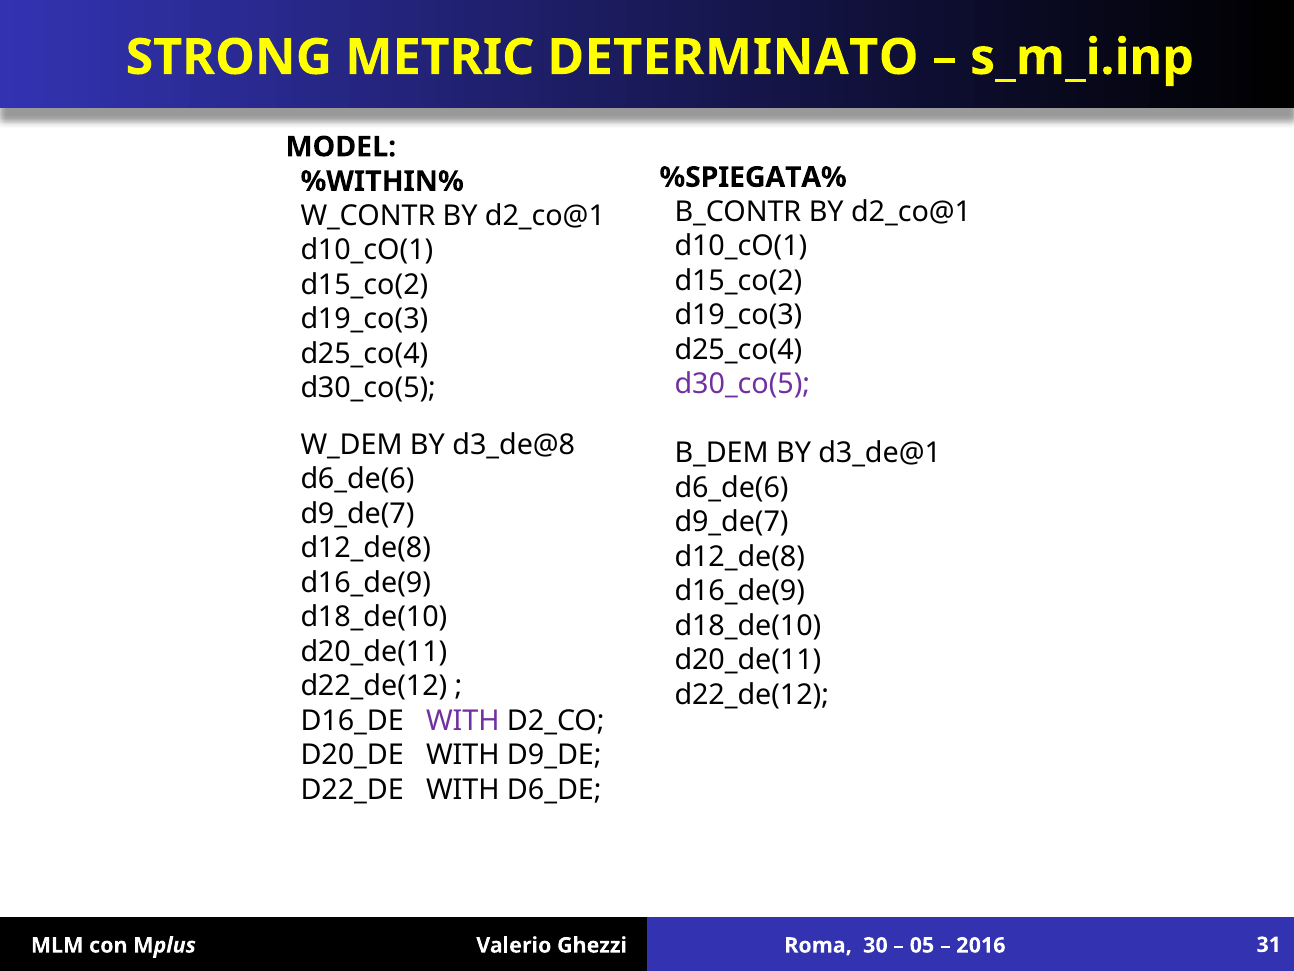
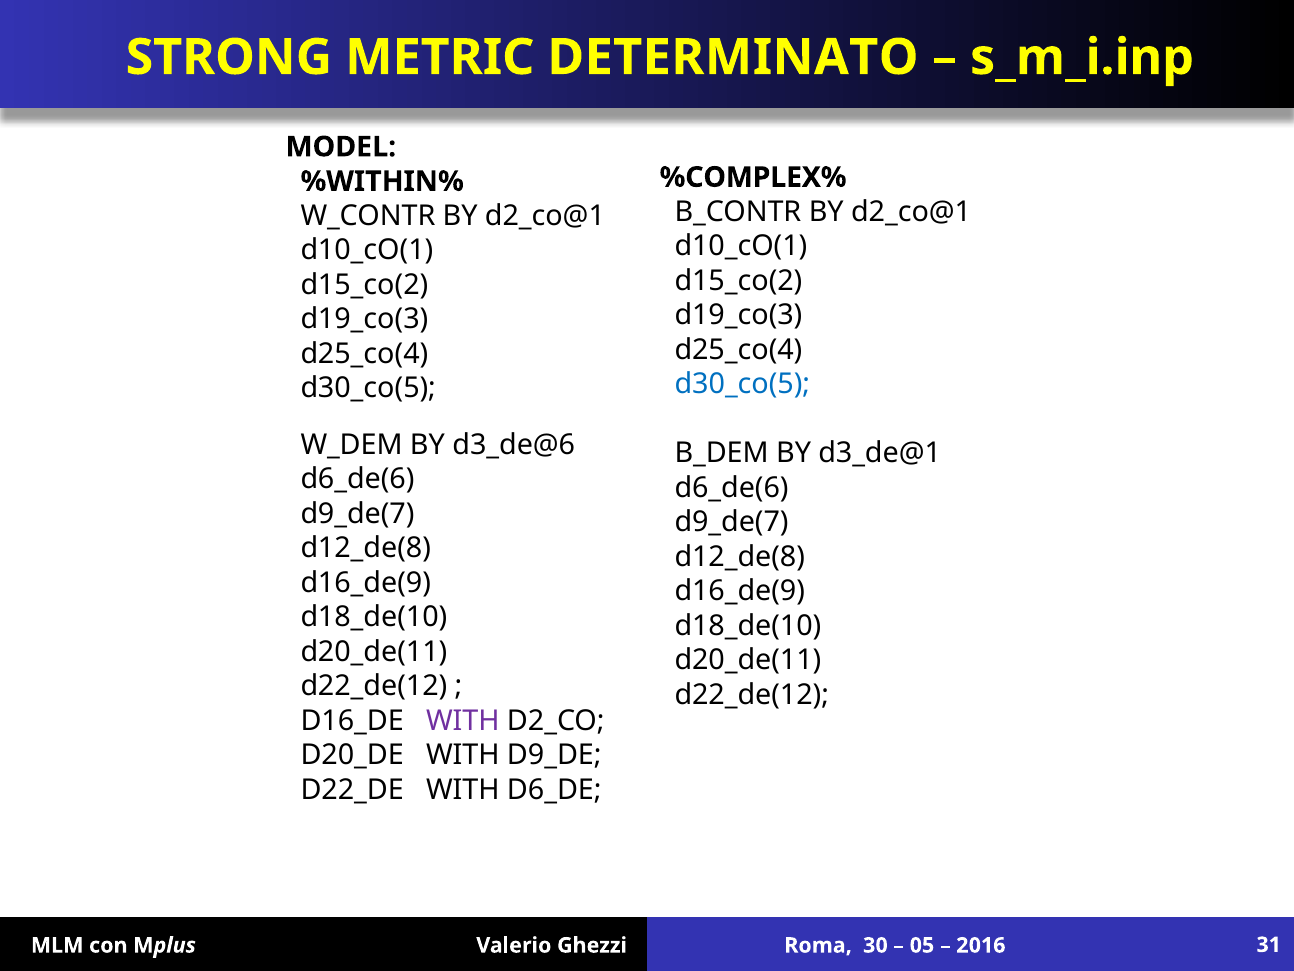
%SPIEGATA%: %SPIEGATA% -> %COMPLEX%
d30_co(5 at (742, 384) colour: purple -> blue
d3_de@8: d3_de@8 -> d3_de@6
